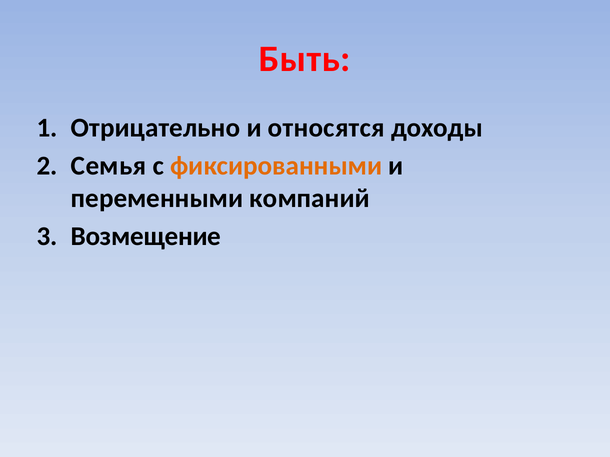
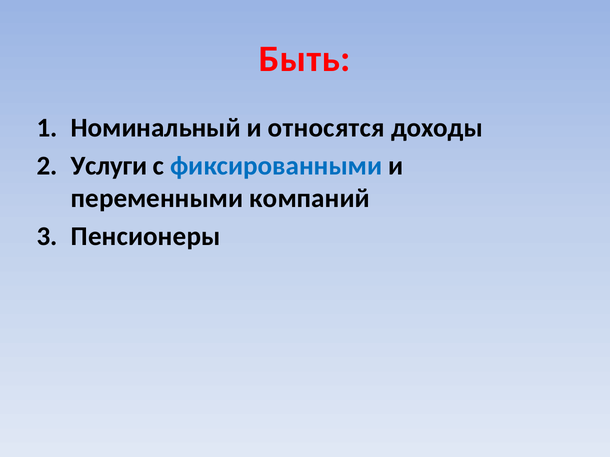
Отрицательно: Отрицательно -> Номинальный
Семья: Семья -> Услуги
фиксированными colour: orange -> blue
Возмещение: Возмещение -> Пенсионеры
